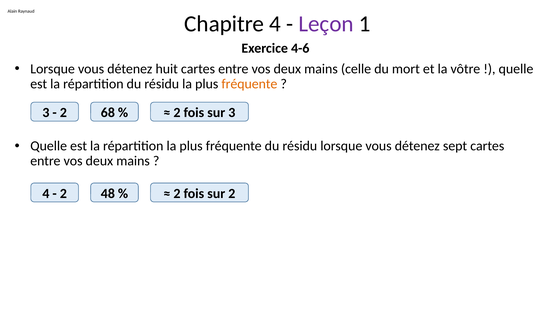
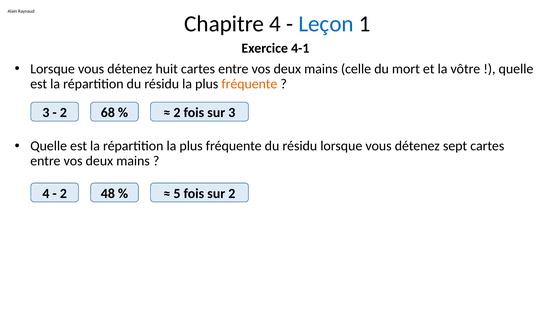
Leçon colour: purple -> blue
4-6: 4-6 -> 4-1
2 at (177, 194): 2 -> 5
